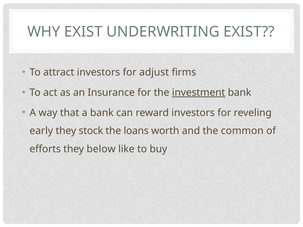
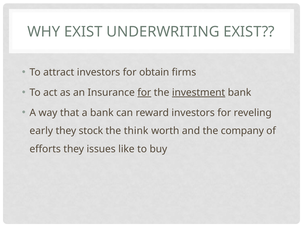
adjust: adjust -> obtain
for at (144, 93) underline: none -> present
loans: loans -> think
common: common -> company
below: below -> issues
